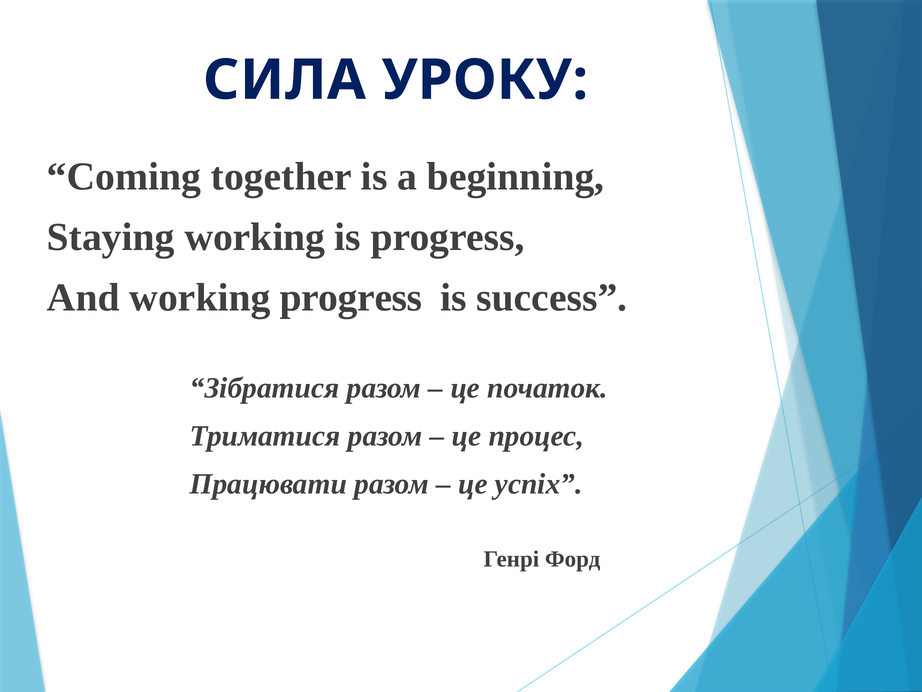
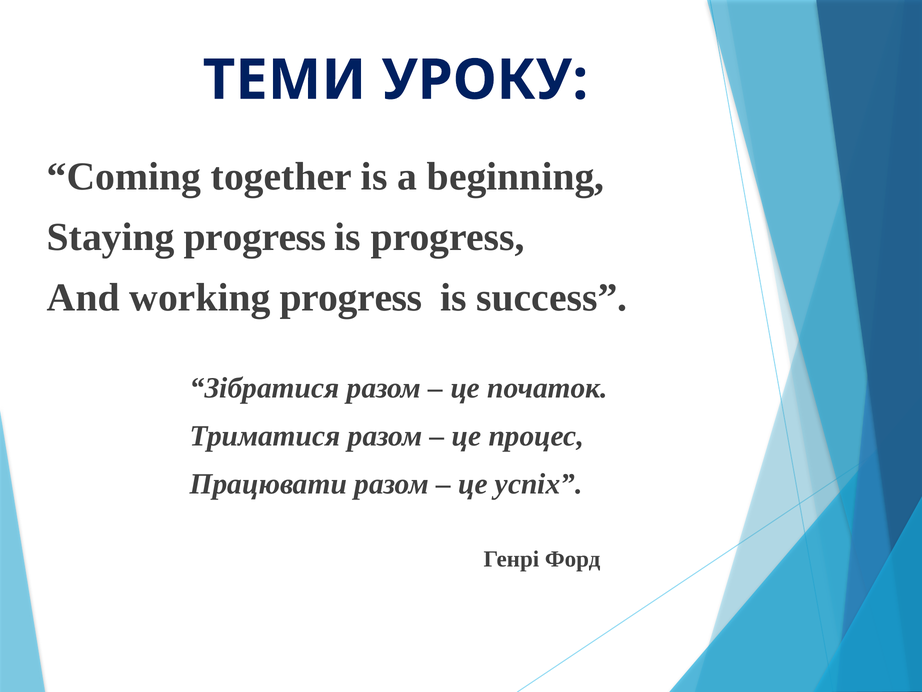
СИЛА: СИЛА -> ТЕМИ
Staying working: working -> progress
